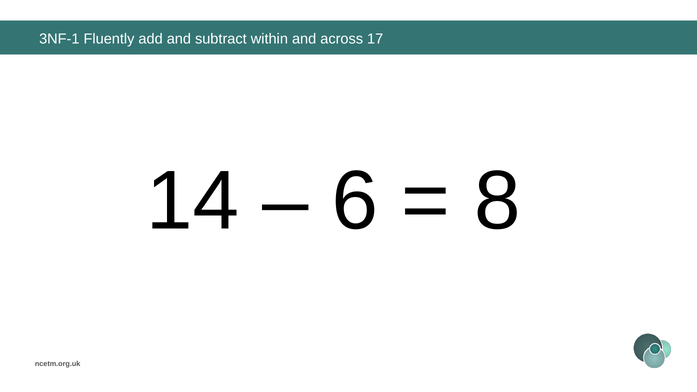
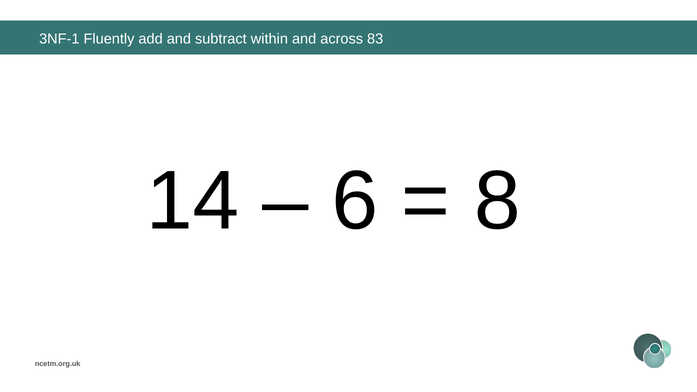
17: 17 -> 83
